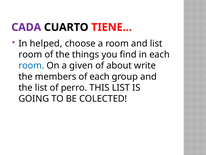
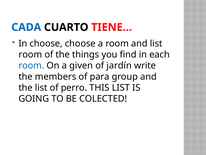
CADA colour: purple -> blue
In helped: helped -> choose
about: about -> jardín
of each: each -> para
